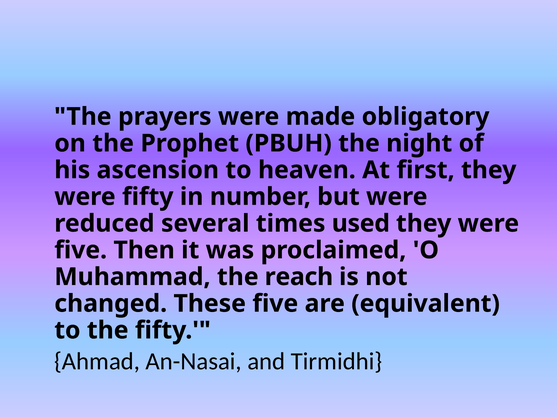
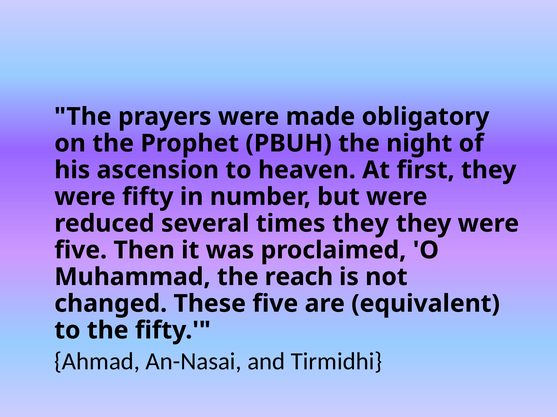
times used: used -> they
